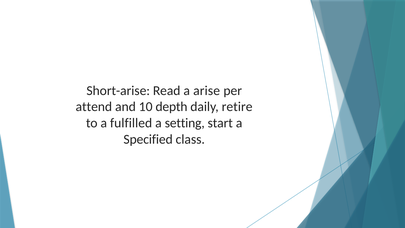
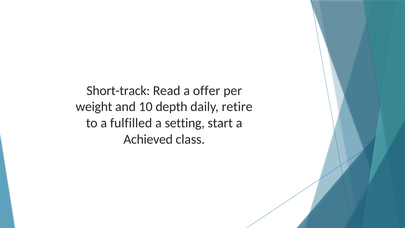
Short-arise: Short-arise -> Short-track
arise: arise -> offer
attend: attend -> weight
Specified: Specified -> Achieved
